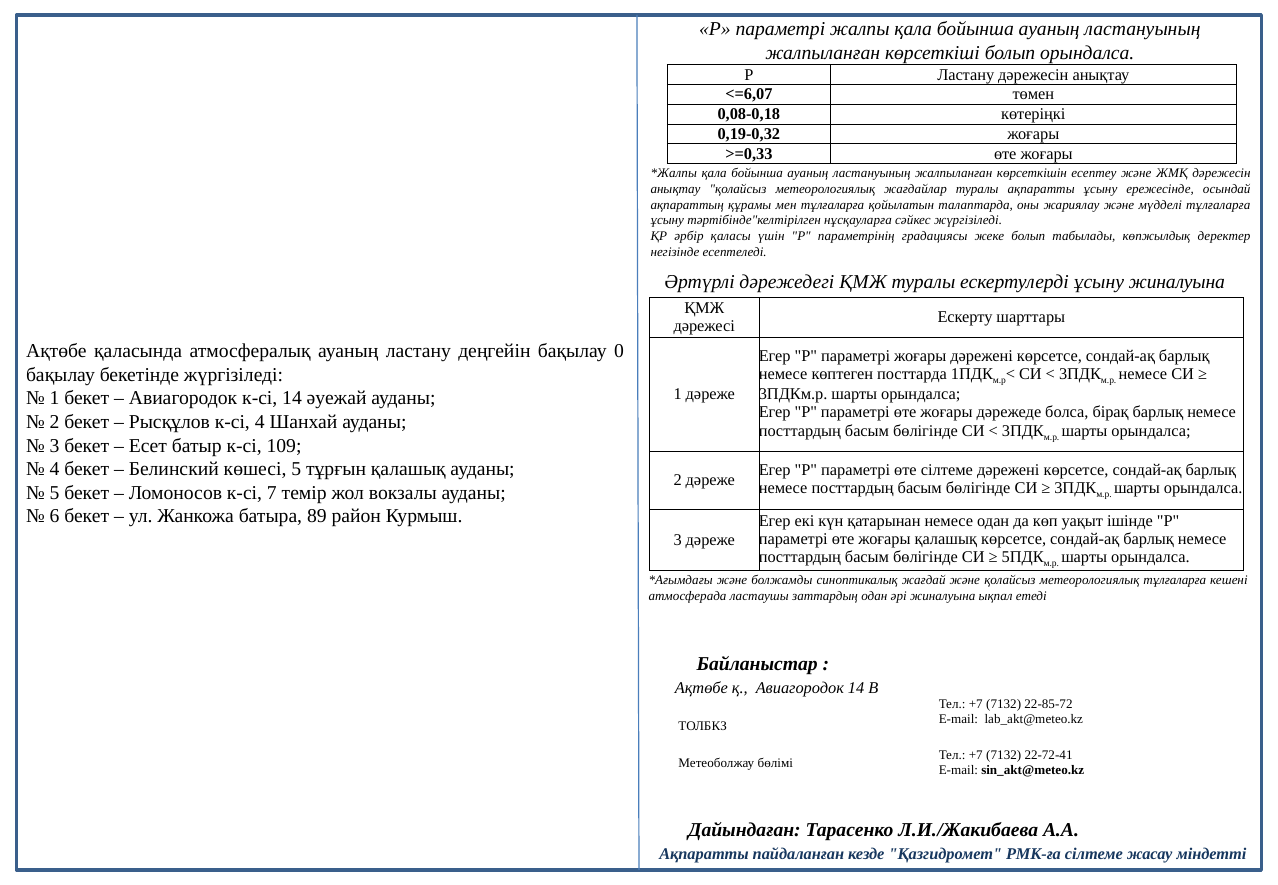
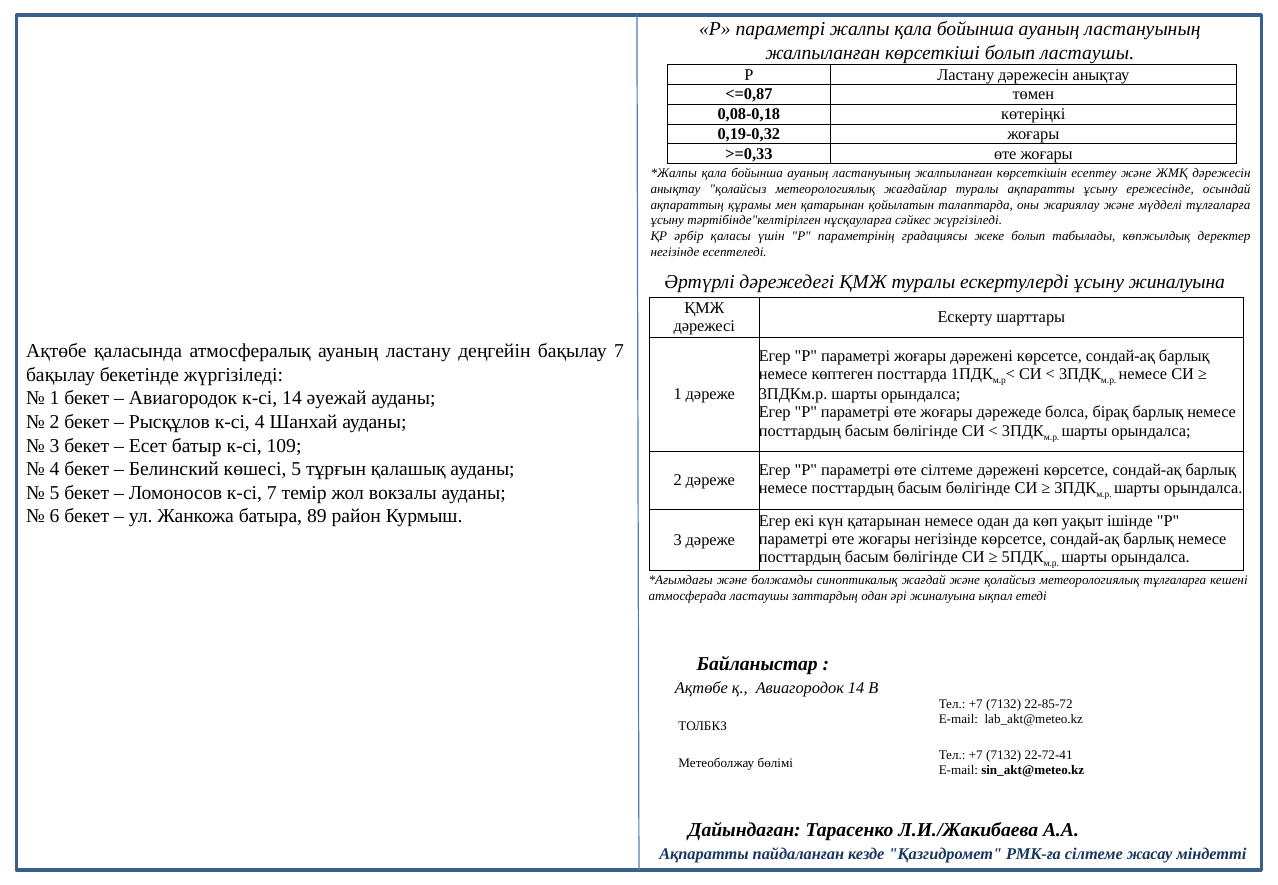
болып орындалса: орындалса -> ластаушы
<=6,07: <=6,07 -> <=0,87
мен тұлғаларға: тұлғаларға -> қатарынан
бақылау 0: 0 -> 7
жоғары қалашық: қалашық -> негізінде
